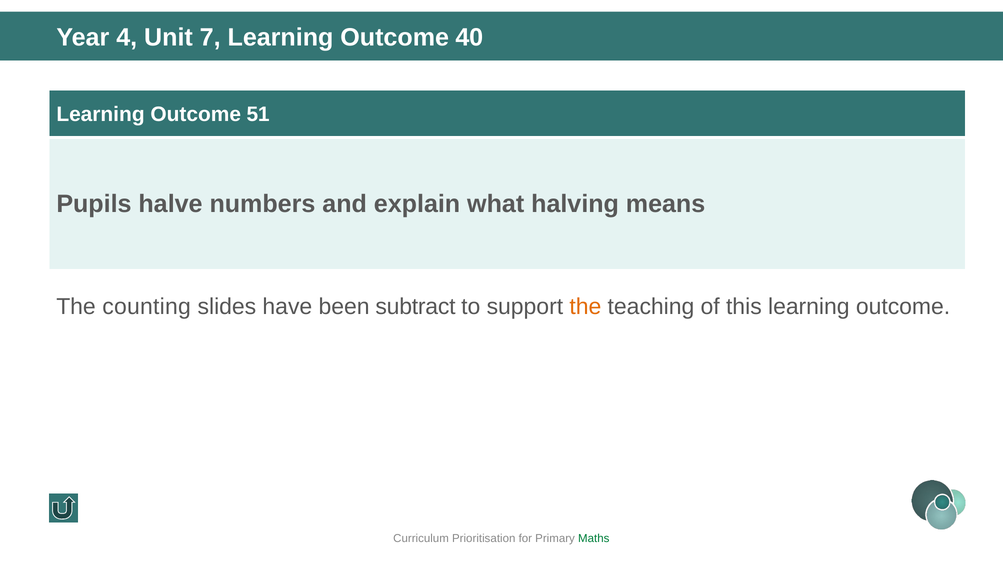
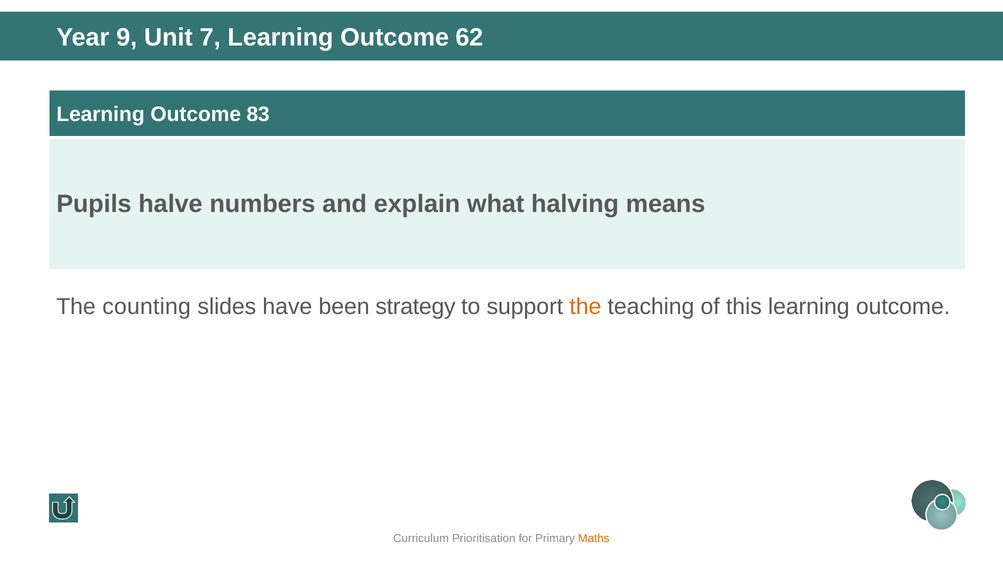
4: 4 -> 9
40: 40 -> 62
51: 51 -> 83
subtract: subtract -> strategy
Maths colour: green -> orange
